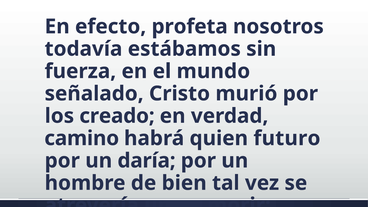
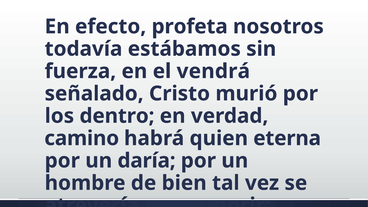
mundo: mundo -> vendrá
creado: creado -> dentro
futuro: futuro -> eterna
